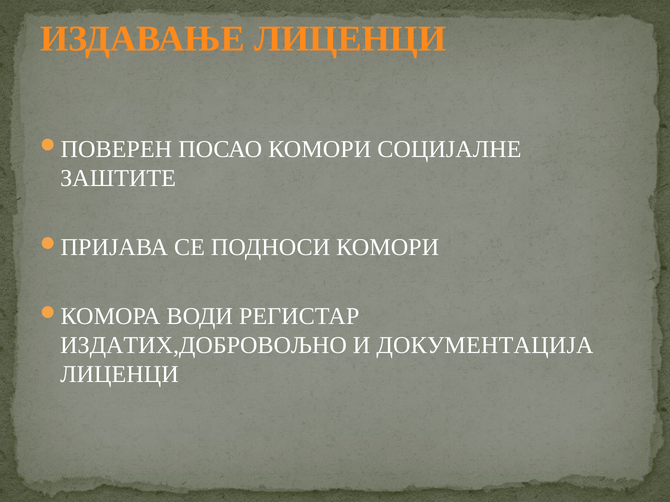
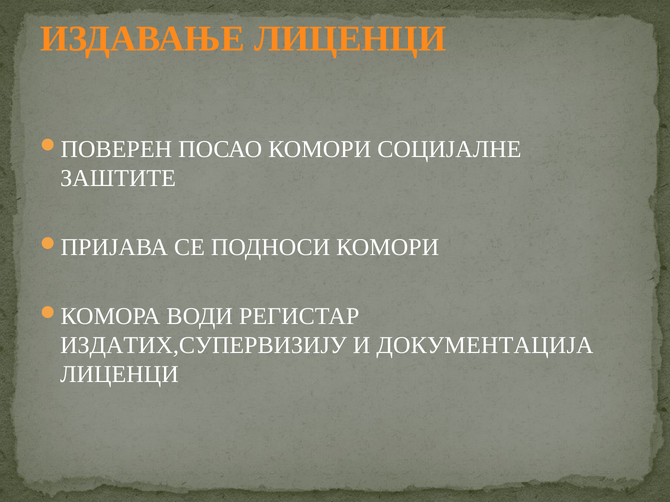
ИЗДАТИХ,ДОБРОВОЉНО: ИЗДАТИХ,ДОБРОВОЉНО -> ИЗДАТИХ,СУПЕРВИЗИЈУ
